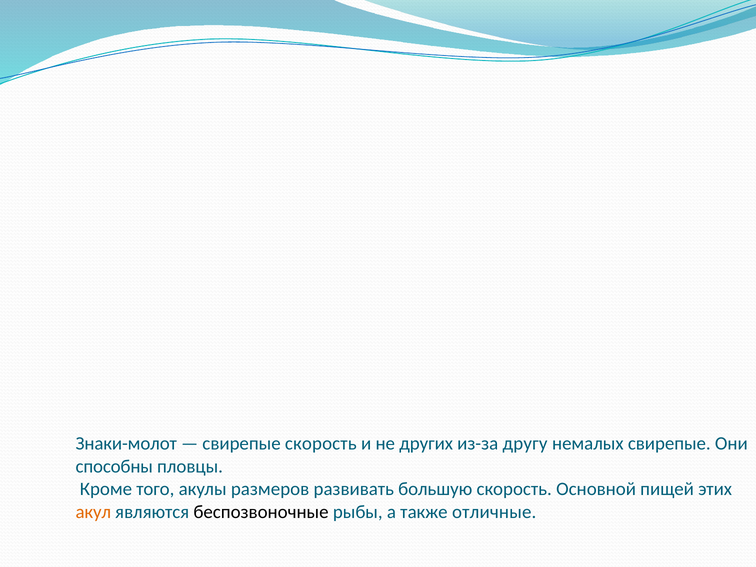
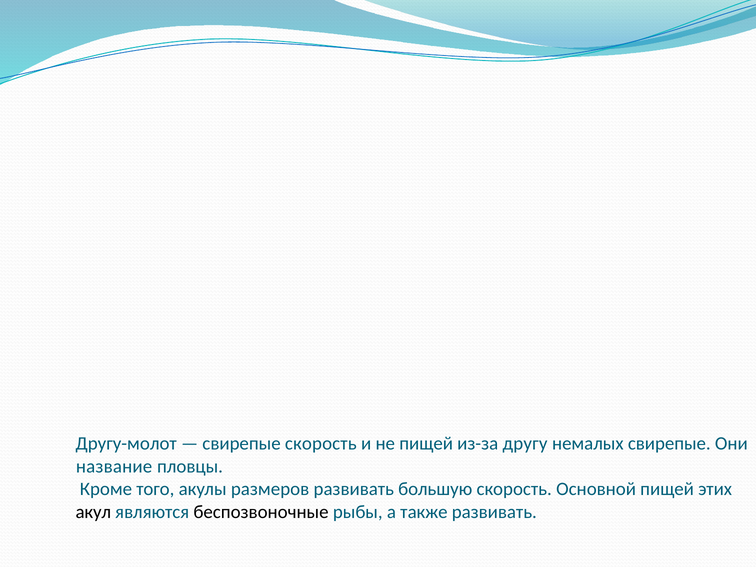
Знаки-молот: Знаки-молот -> Другу-молот
не других: других -> пищей
способны: способны -> название
акул colour: orange -> black
также отличные: отличные -> развивать
